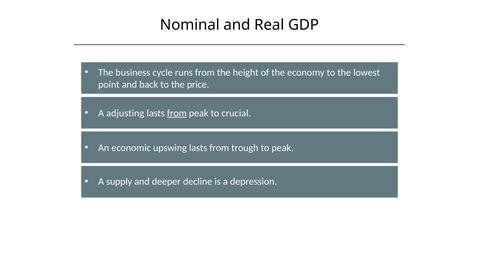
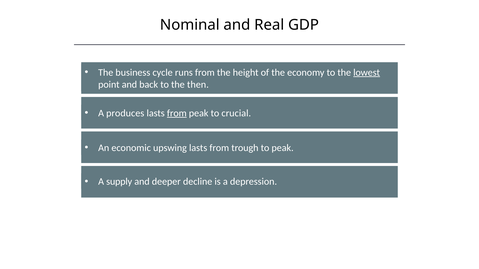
lowest underline: none -> present
price: price -> then
adjusting: adjusting -> produces
